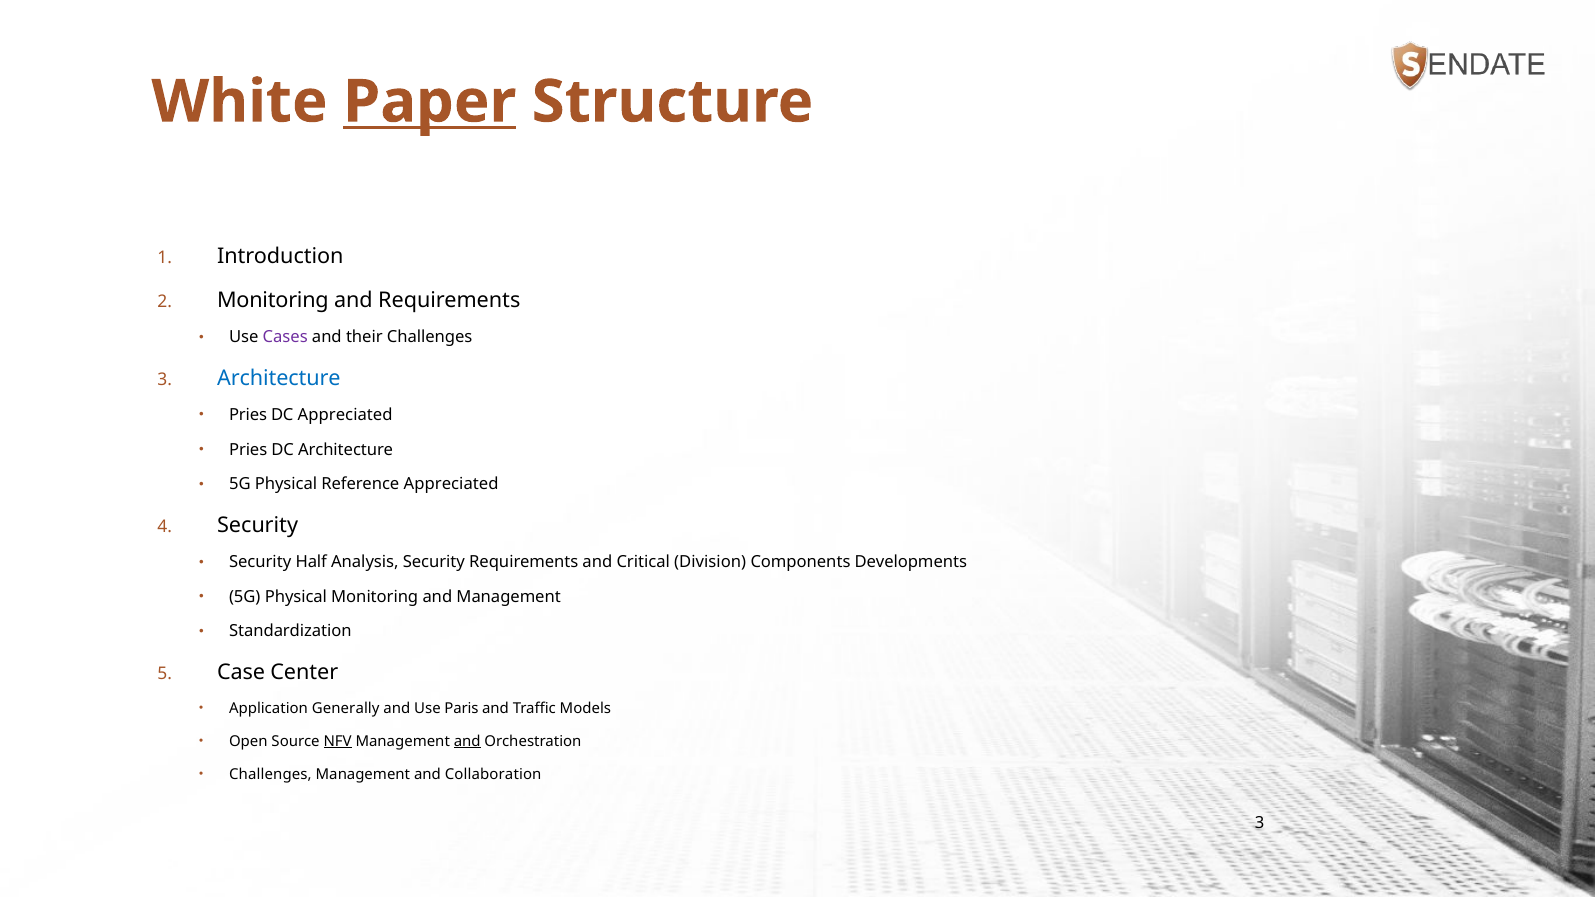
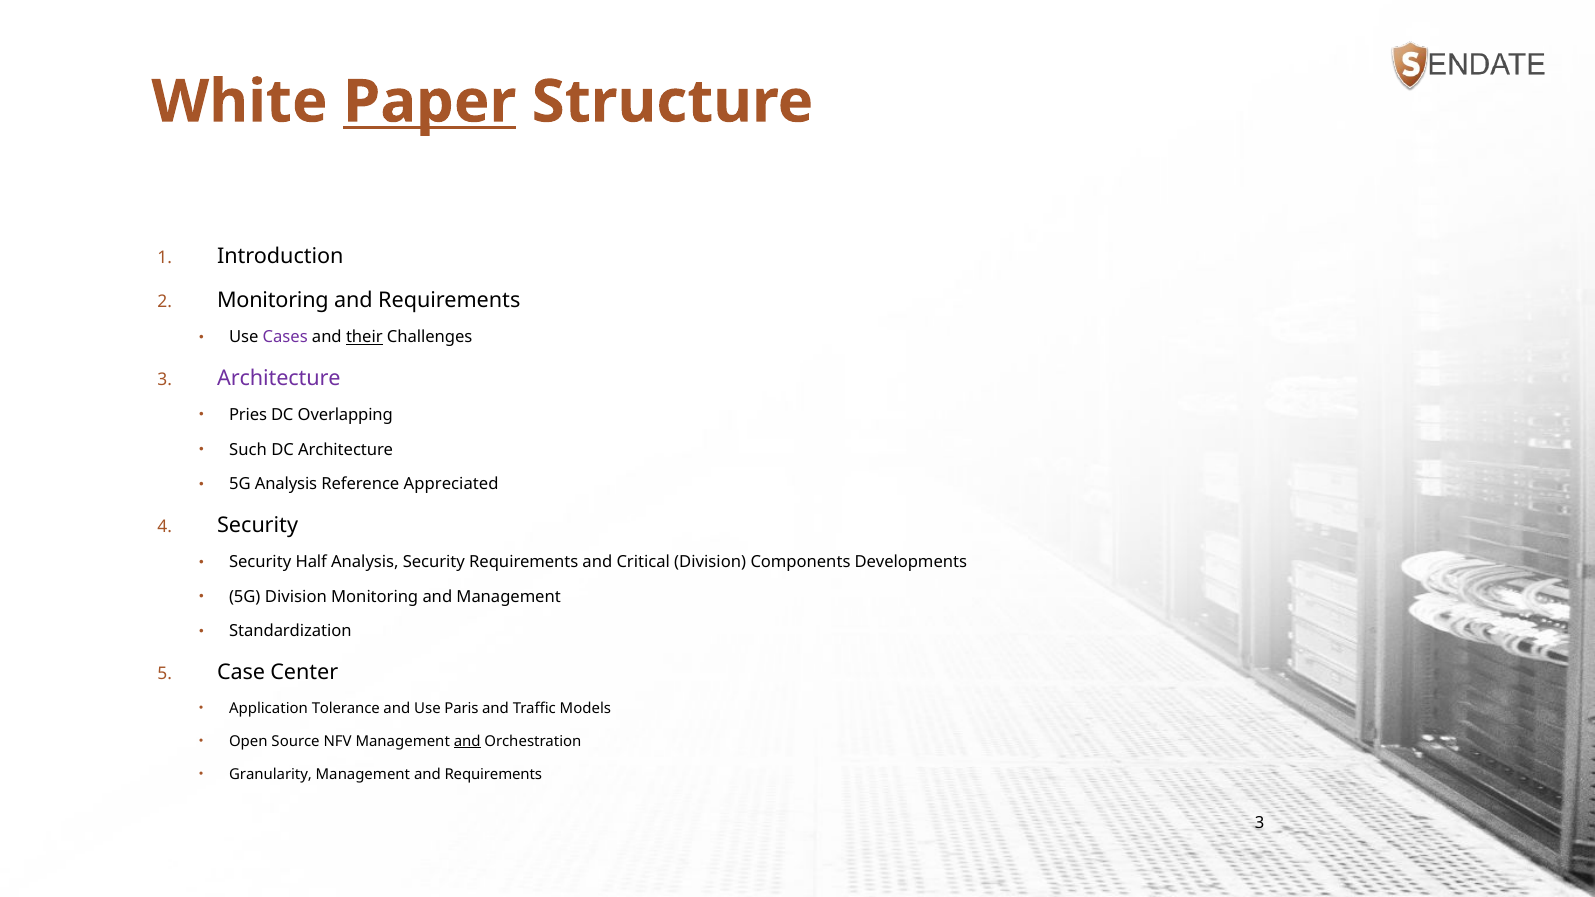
their underline: none -> present
Architecture at (279, 378) colour: blue -> purple
DC Appreciated: Appreciated -> Overlapping
Pries at (248, 450): Pries -> Such
Physical at (286, 485): Physical -> Analysis
Physical at (296, 597): Physical -> Division
Generally: Generally -> Tolerance
NFV underline: present -> none
Challenges at (270, 775): Challenges -> Granularity
Management and Collaboration: Collaboration -> Requirements
